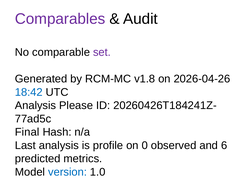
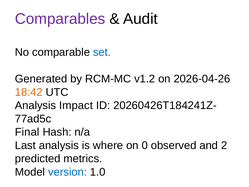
set colour: purple -> blue
v1.8: v1.8 -> v1.2
18:42 colour: blue -> orange
Please: Please -> Impact
profile: profile -> where
6: 6 -> 2
